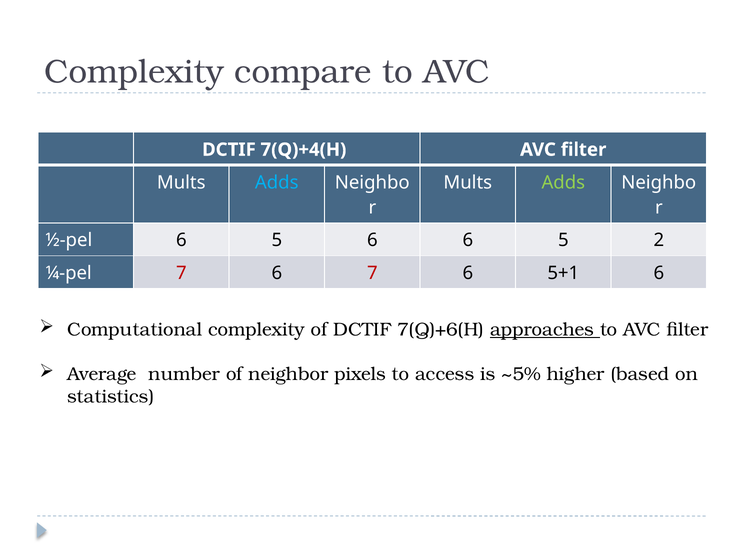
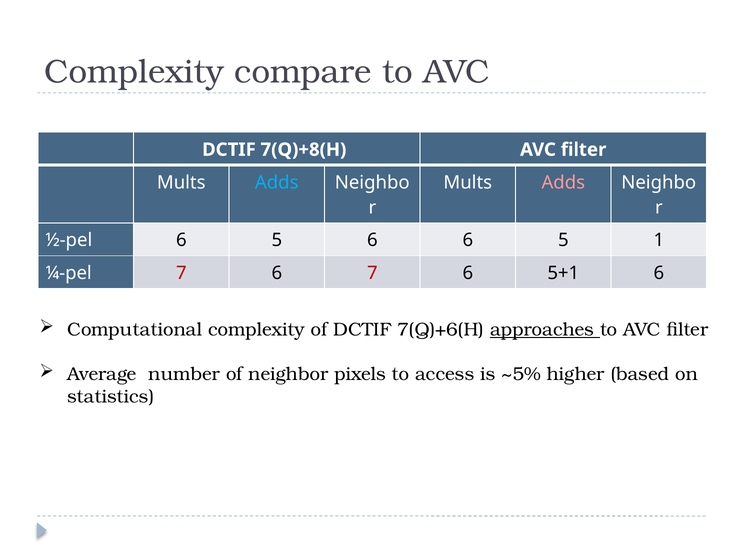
7(Q)+4(H: 7(Q)+4(H -> 7(Q)+8(H
Adds at (563, 182) colour: light green -> pink
2: 2 -> 1
